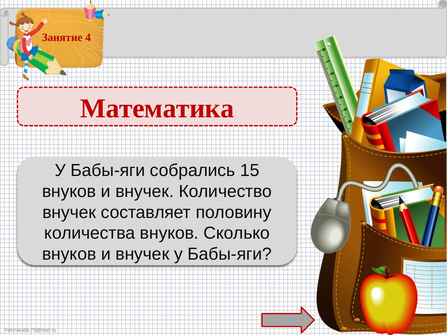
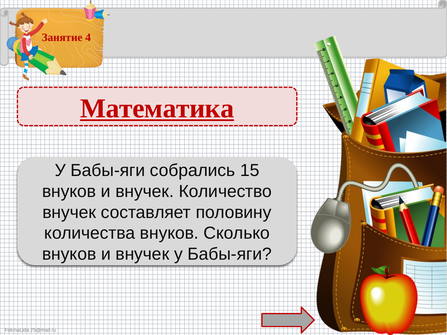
Математика underline: none -> present
